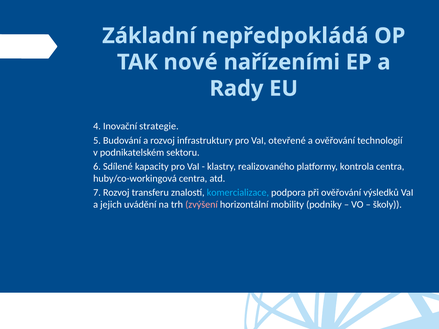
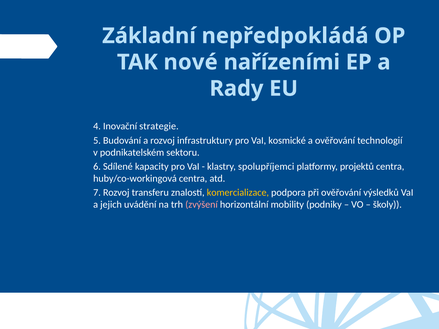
otevřené: otevřené -> kosmické
realizovaného: realizovaného -> spolupříjemci
kontrola: kontrola -> projektů
komercializace colour: light blue -> yellow
